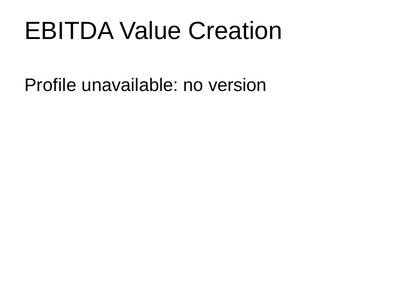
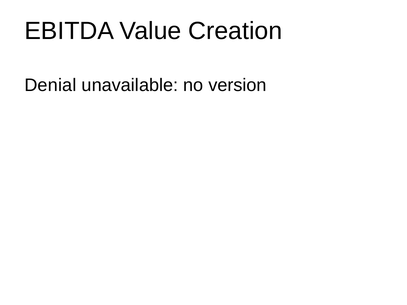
Profile: Profile -> Denial
